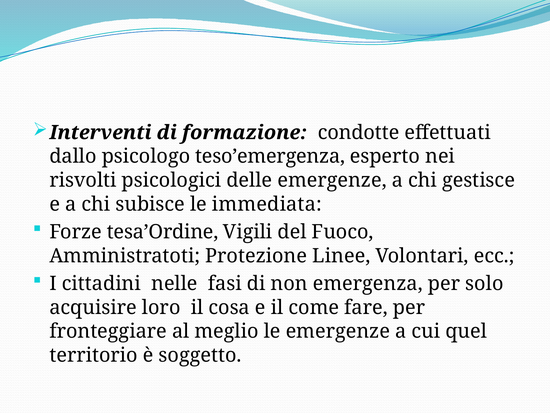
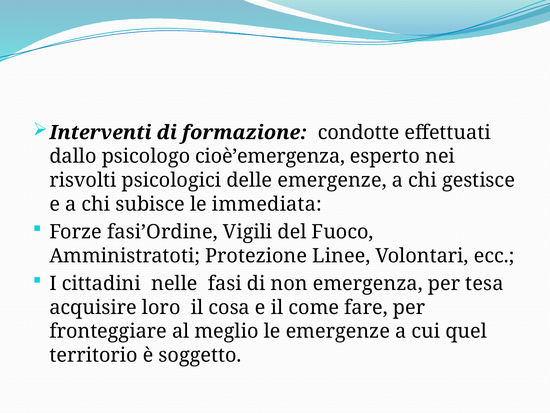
teso’emergenza: teso’emergenza -> cioè’emergenza
tesa’Ordine: tesa’Ordine -> fasi’Ordine
solo: solo -> tesa
